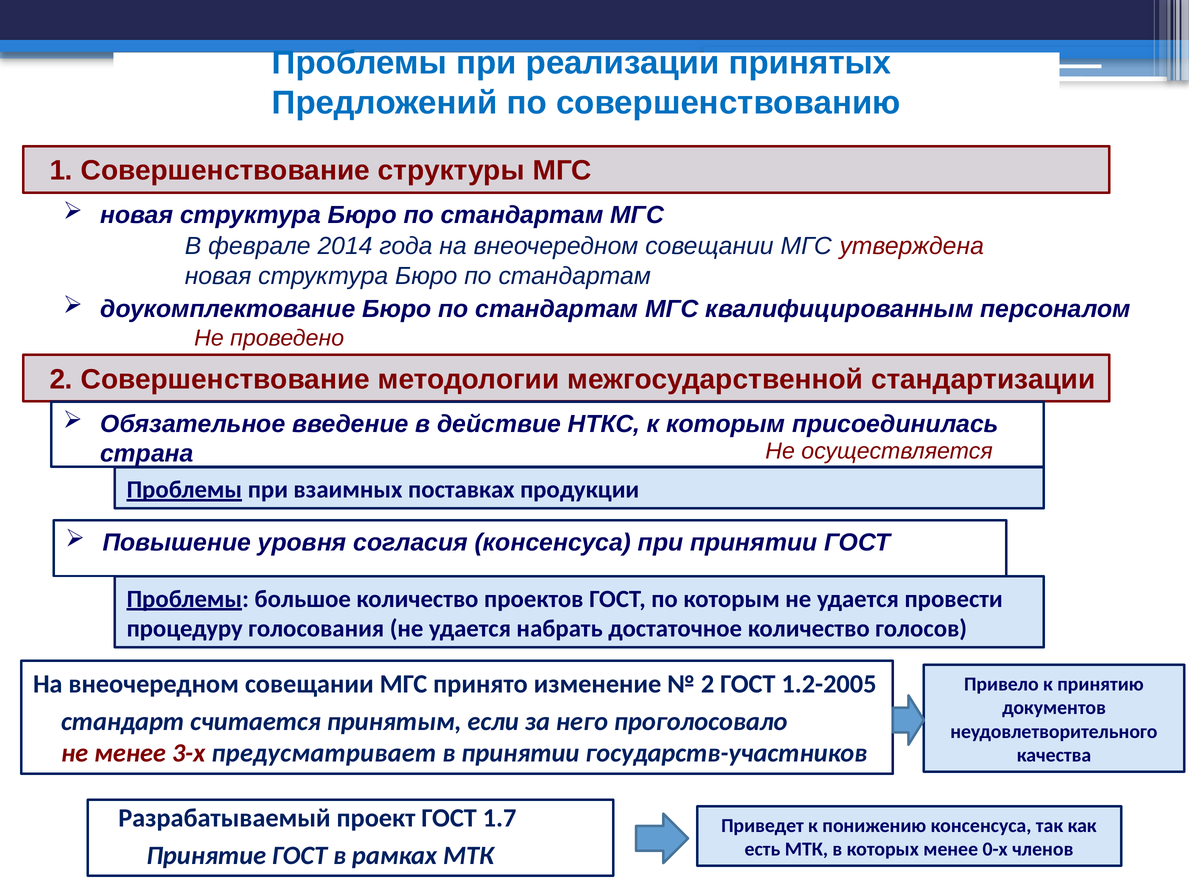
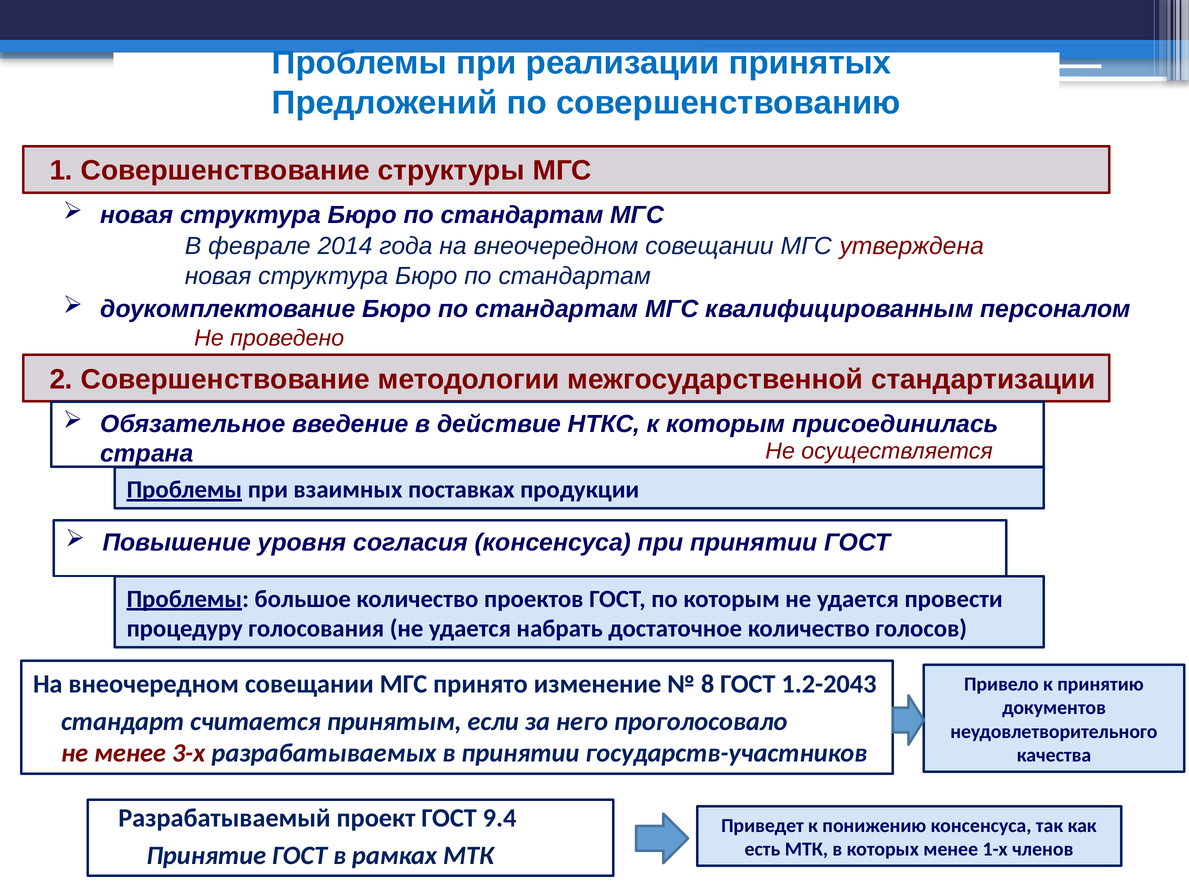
2 at (708, 685): 2 -> 8
1.2-2005: 1.2-2005 -> 1.2-2043
предусматривает: предусматривает -> разрабатываемых
1.7: 1.7 -> 9.4
0-х: 0-х -> 1-х
